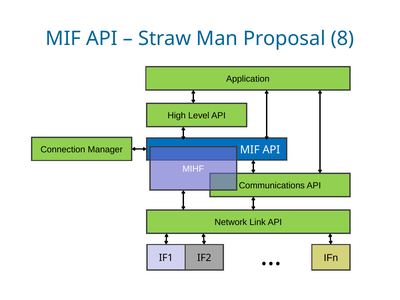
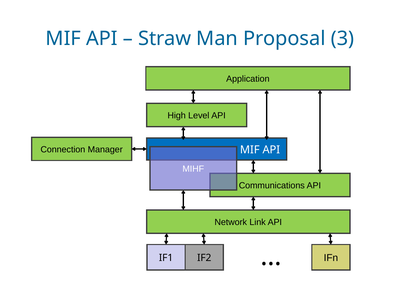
8: 8 -> 3
